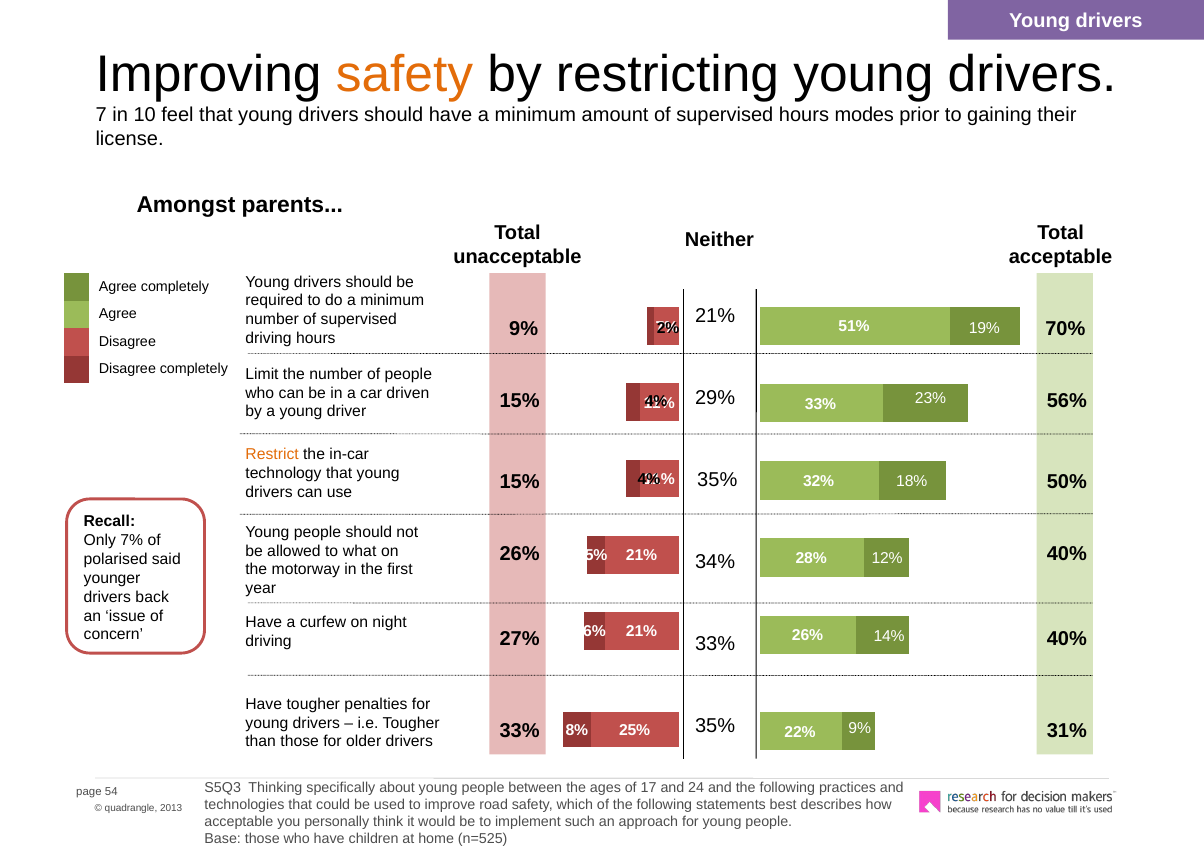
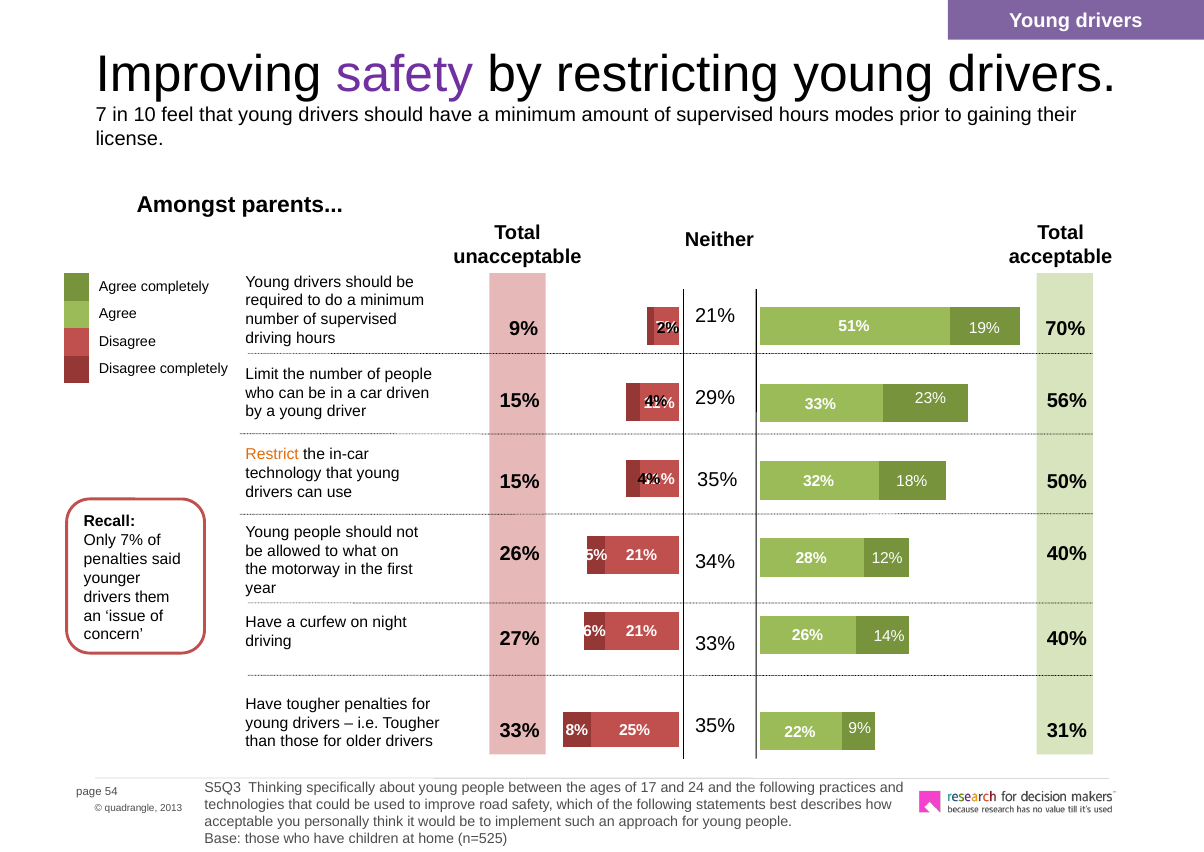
safety at (404, 74) colour: orange -> purple
polarised at (116, 559): polarised -> penalties
back: back -> them
